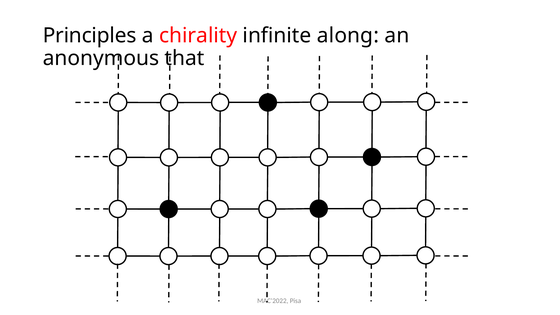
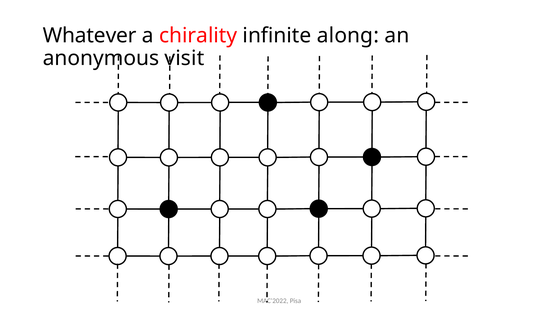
Principles: Principles -> Whatever
that: that -> visit
